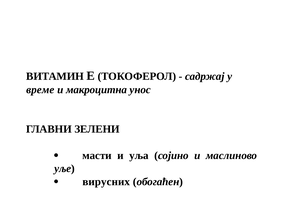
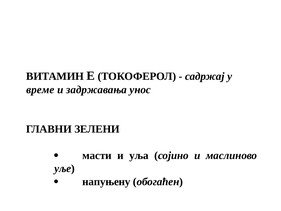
макроцитна: макроцитна -> задржавања
вирусних: вирусних -> напуњену
